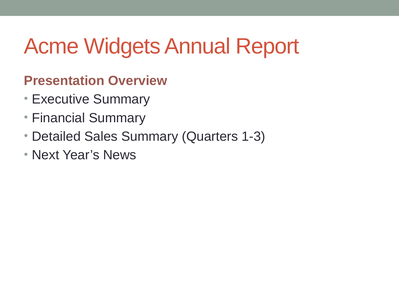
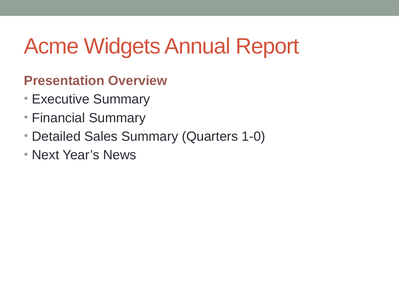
1-3: 1-3 -> 1-0
